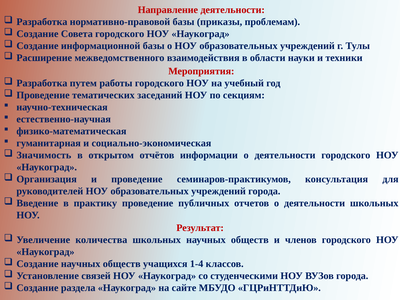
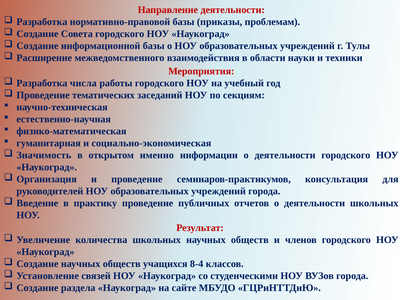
путем: путем -> числа
отчётов: отчётов -> именно
1-4: 1-4 -> 8-4
